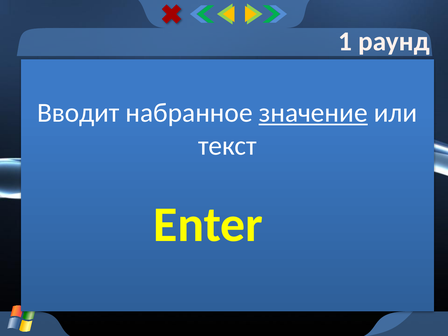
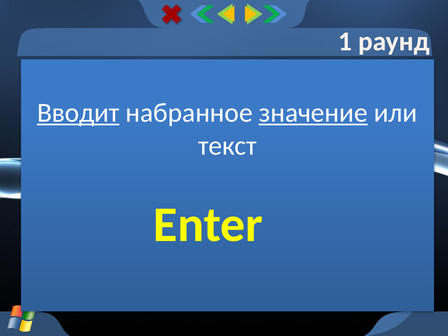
Вводит underline: none -> present
